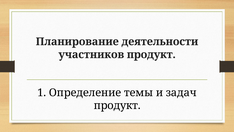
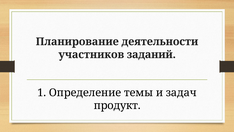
участников продукт: продукт -> заданий
